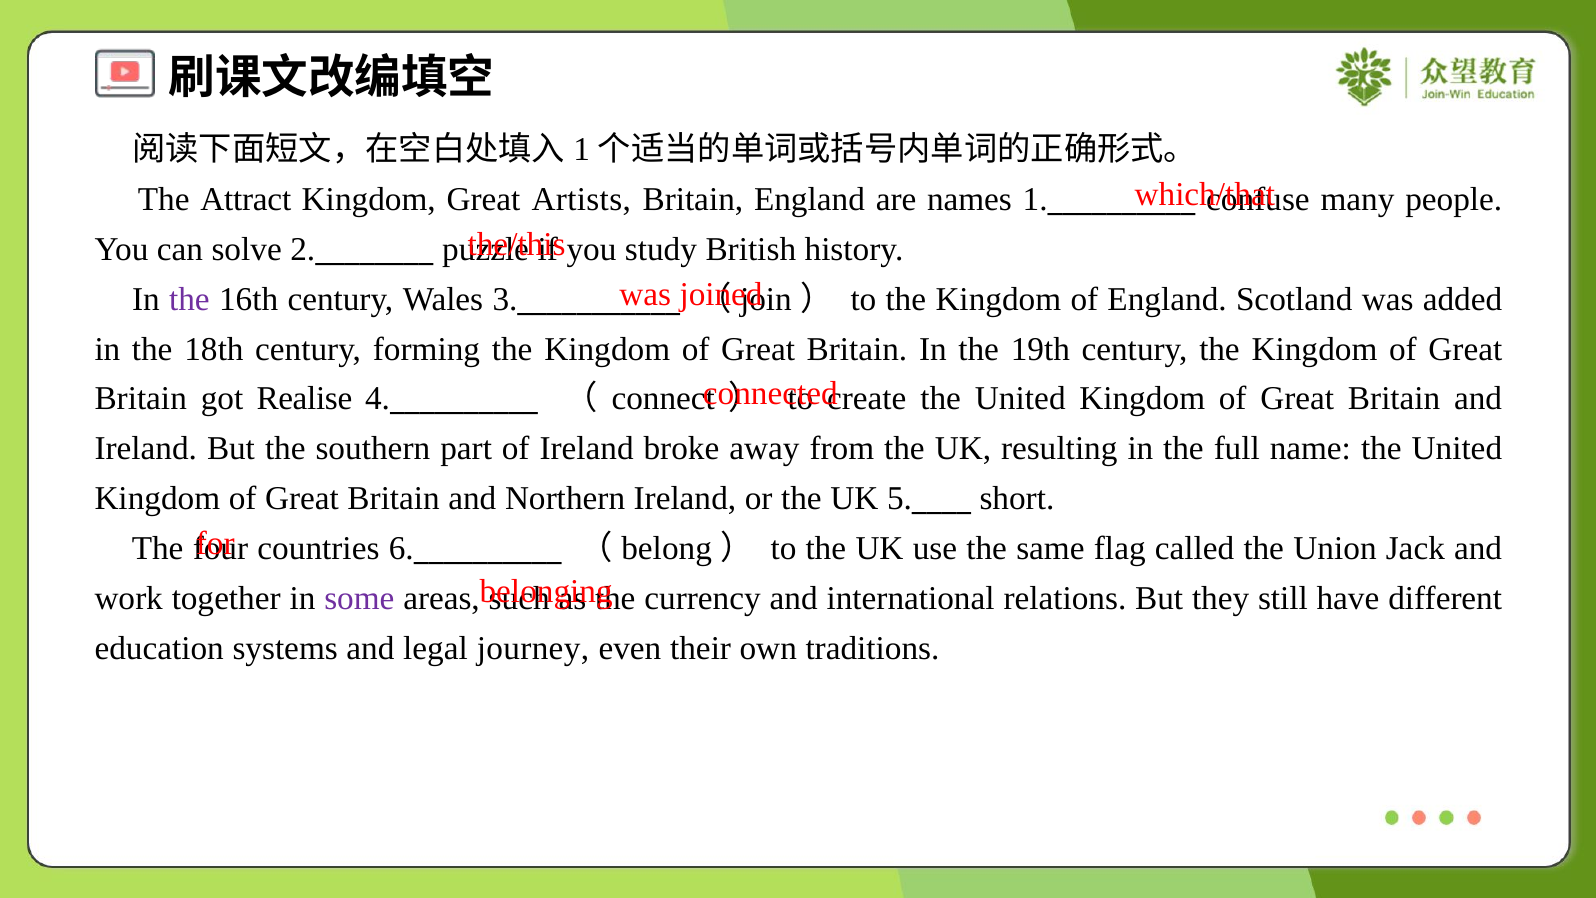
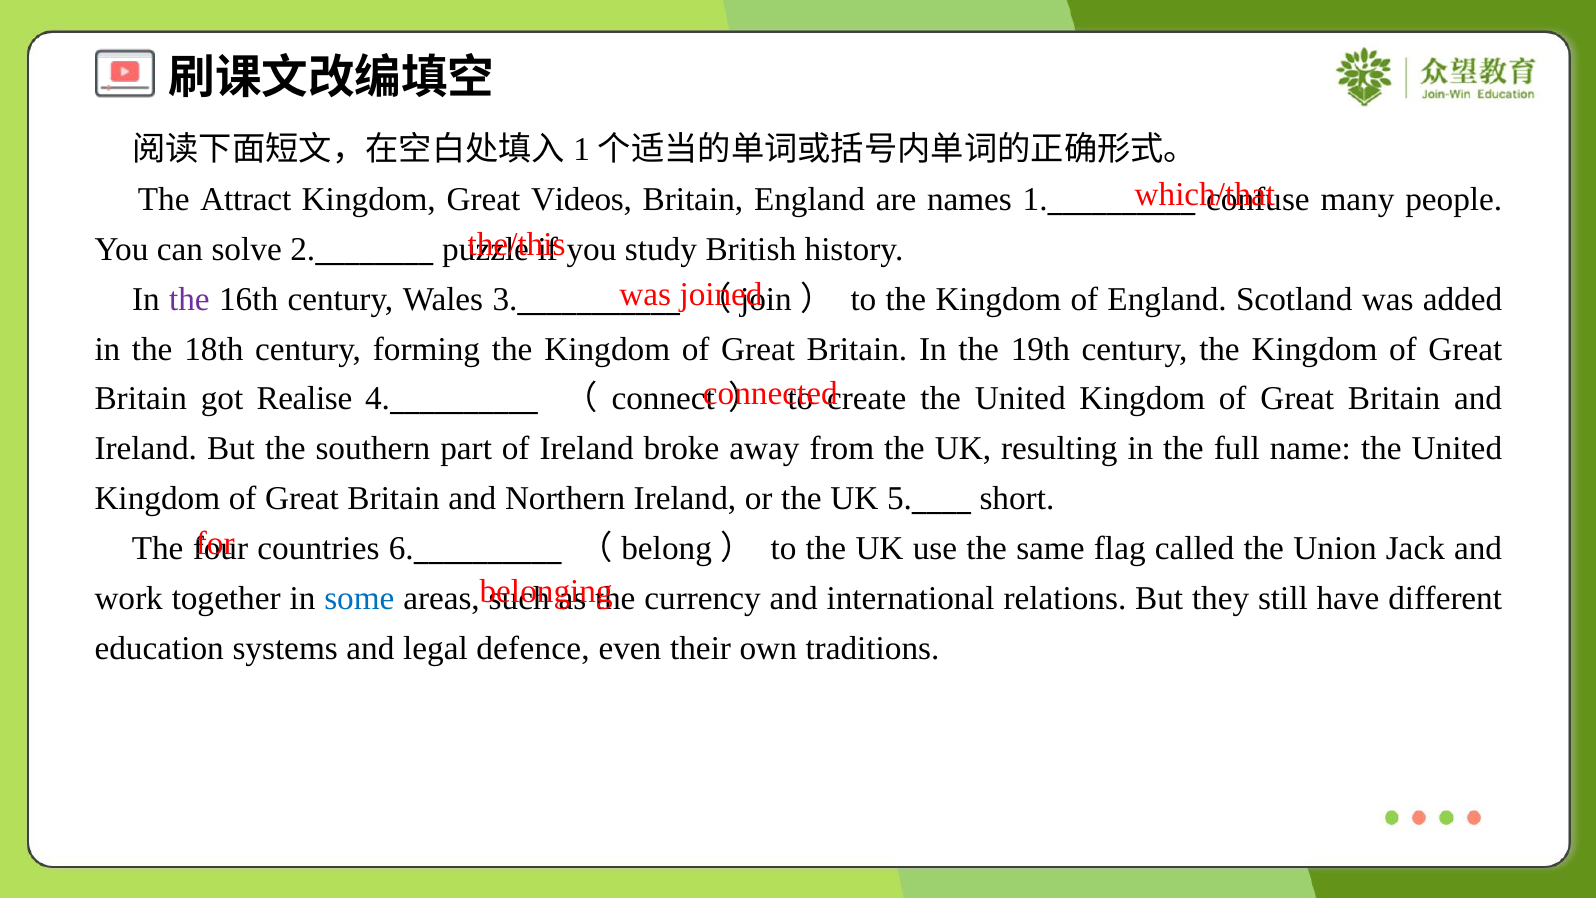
Artists: Artists -> Videos
some colour: purple -> blue
journey: journey -> defence
